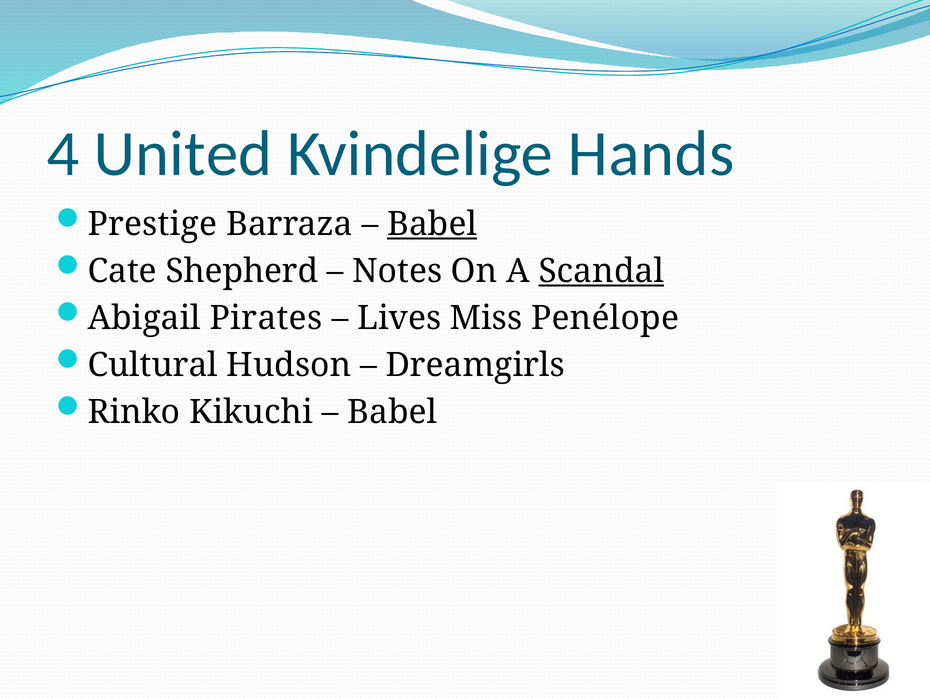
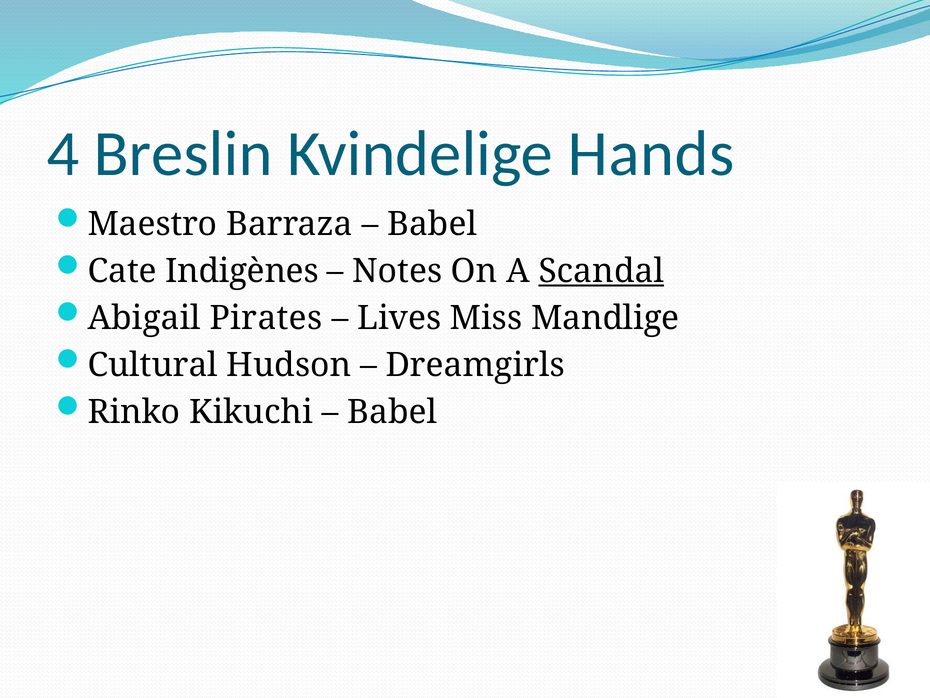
United: United -> Breslin
Prestige: Prestige -> Maestro
Babel at (432, 224) underline: present -> none
Shepherd: Shepherd -> Indigènes
Penélope: Penélope -> Mandlige
